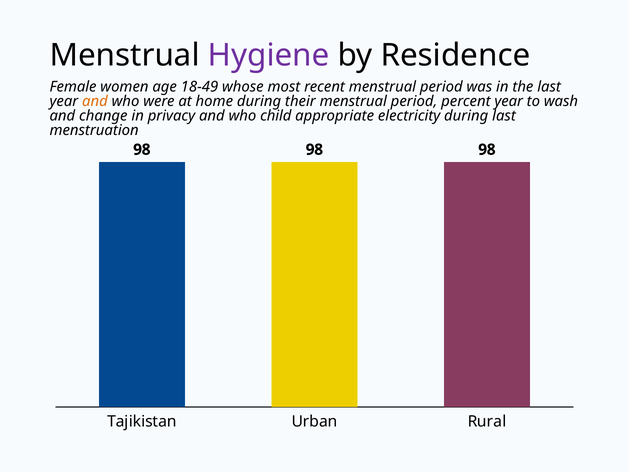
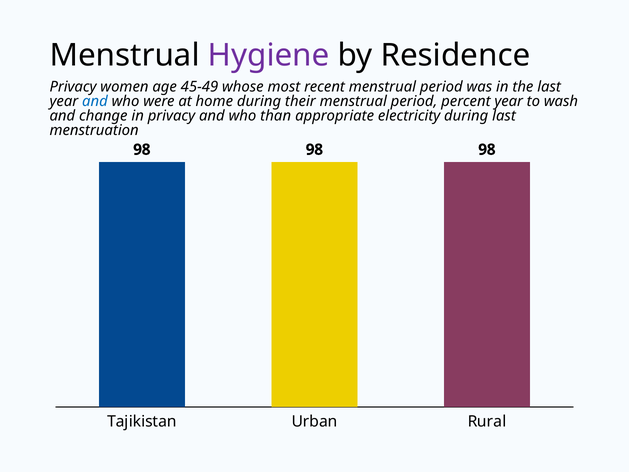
Female at (73, 87): Female -> Privacy
18-49: 18-49 -> 45-49
and at (95, 101) colour: orange -> blue
child: child -> than
